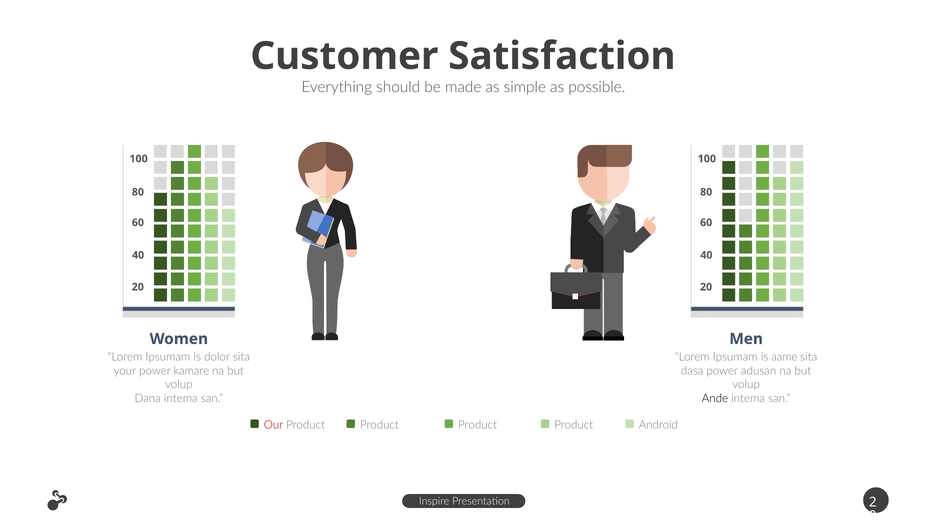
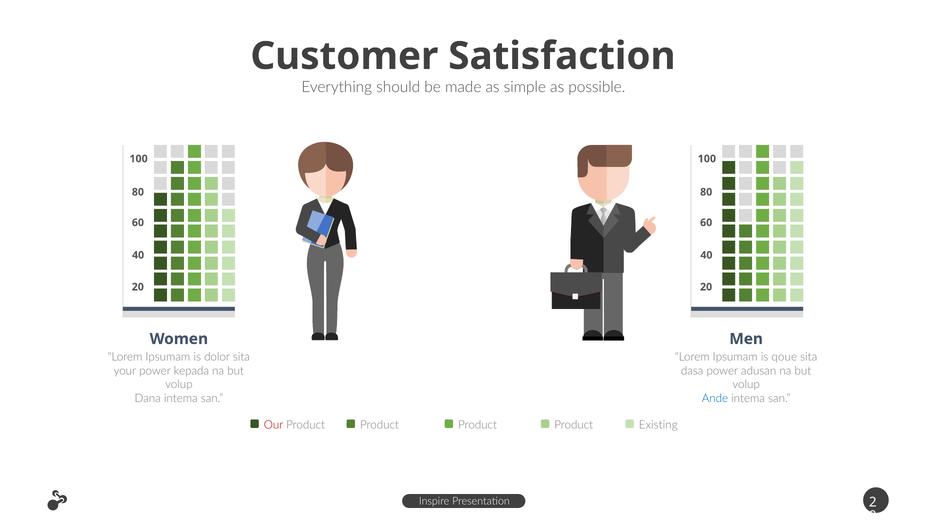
aame: aame -> qoue
kamare: kamare -> kepada
Ande colour: black -> blue
Android: Android -> Existing
